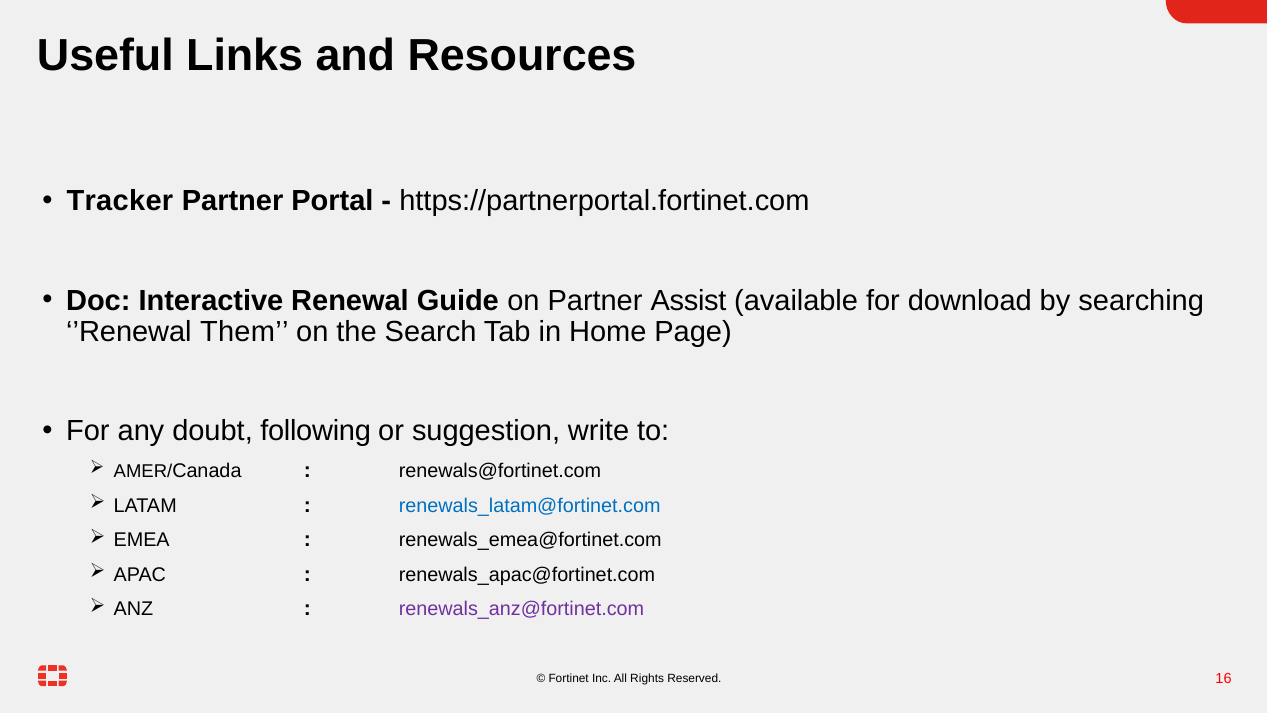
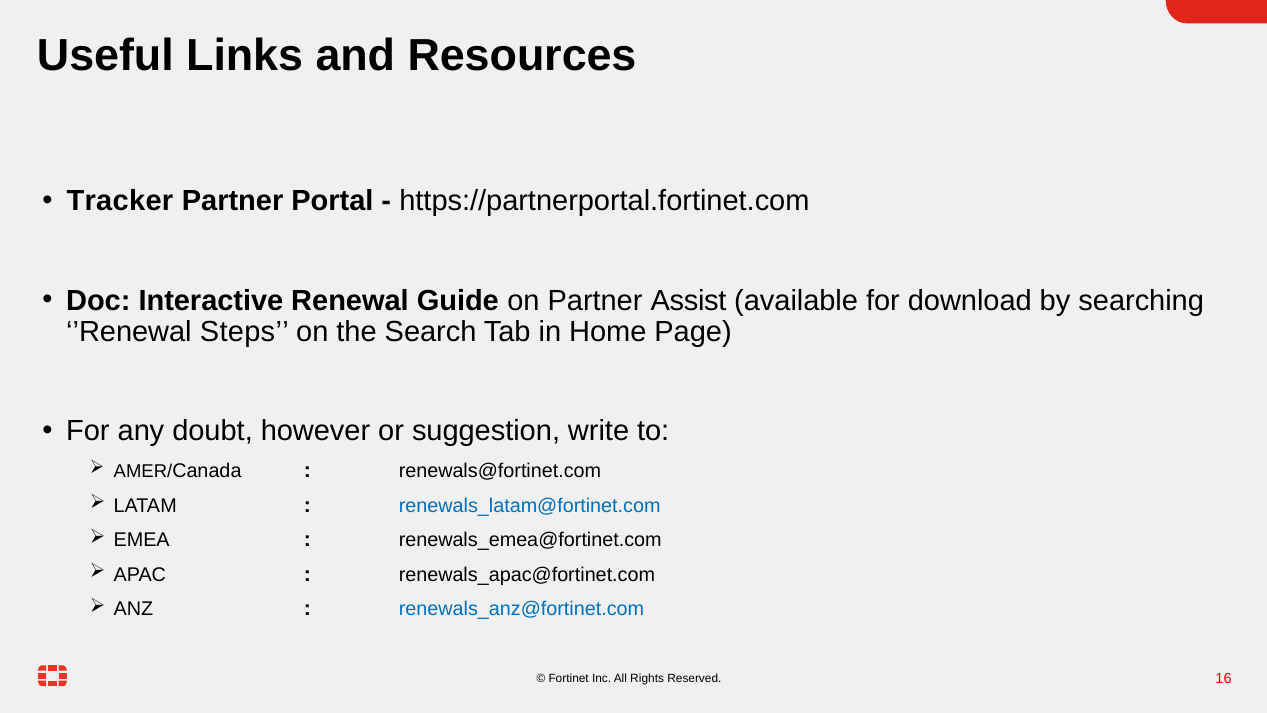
Them: Them -> Steps
following: following -> however
renewals_anz@fortinet.com colour: purple -> blue
